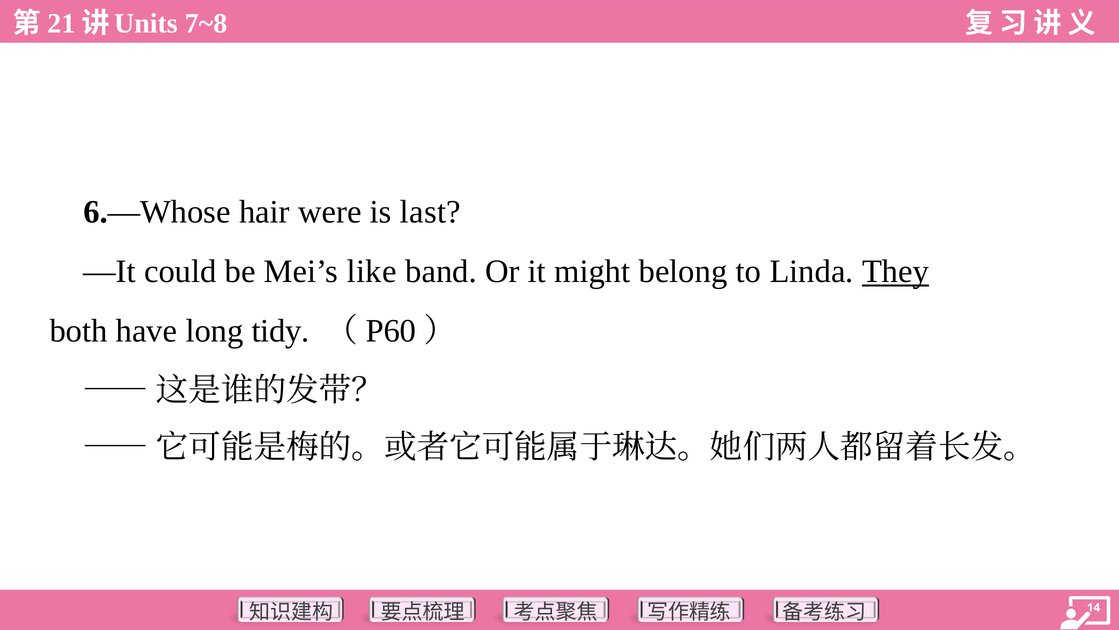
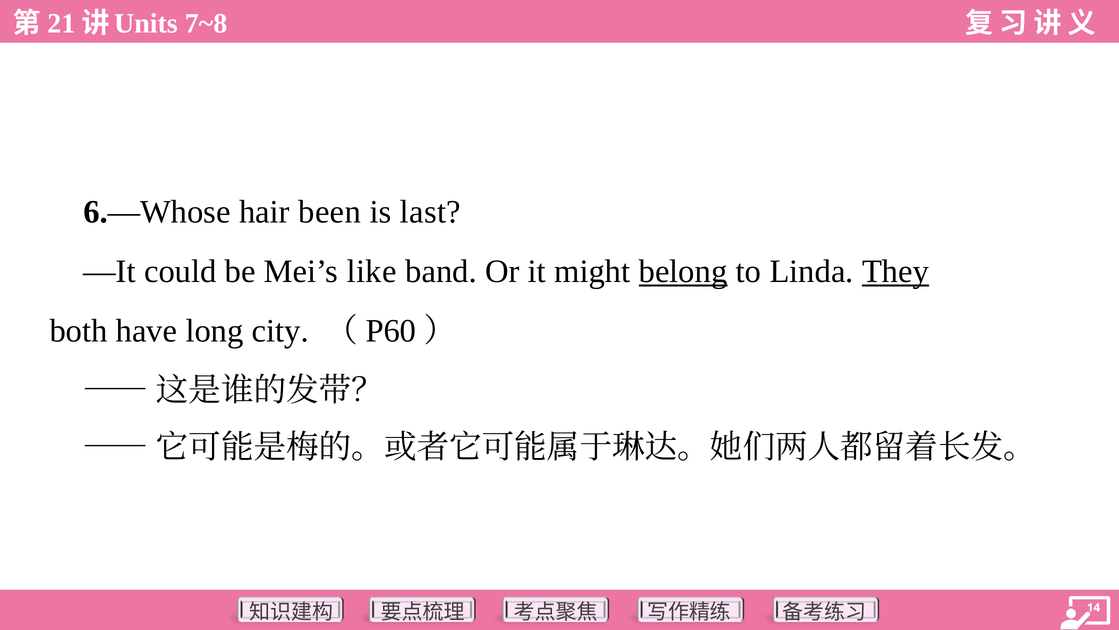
were: were -> been
belong underline: none -> present
tidy: tidy -> city
